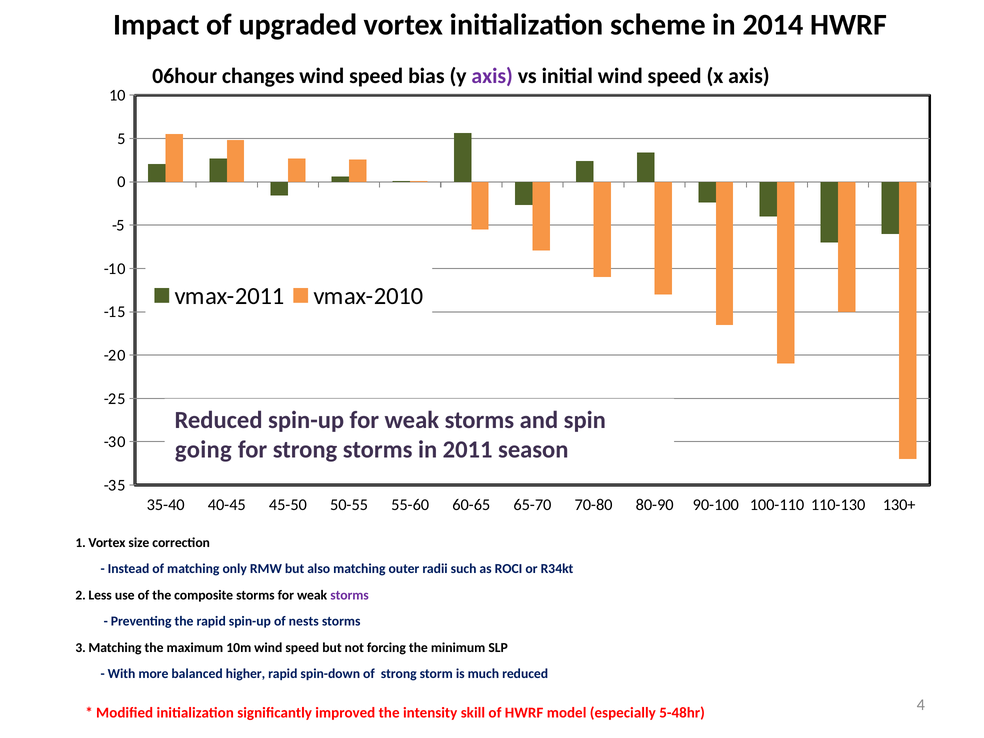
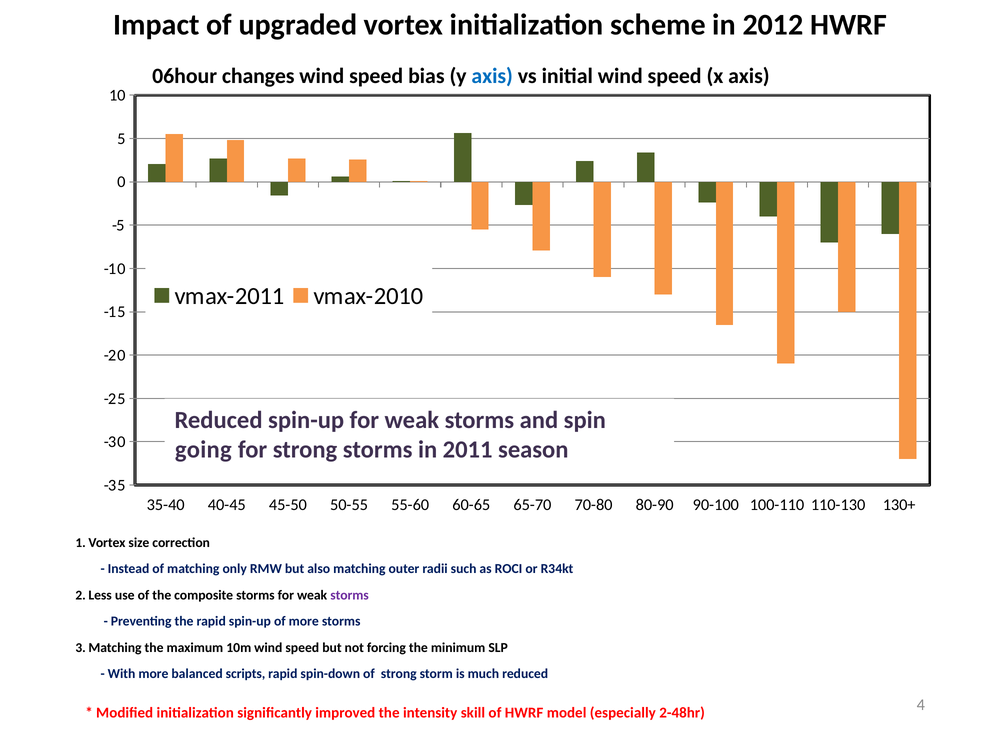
2014: 2014 -> 2012
axis at (492, 76) colour: purple -> blue
of nests: nests -> more
higher: higher -> scripts
5-48hr: 5-48hr -> 2-48hr
